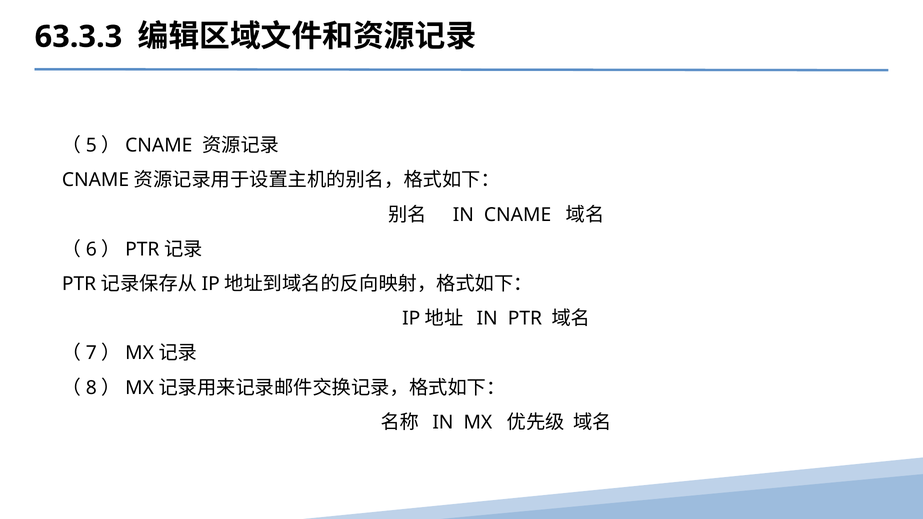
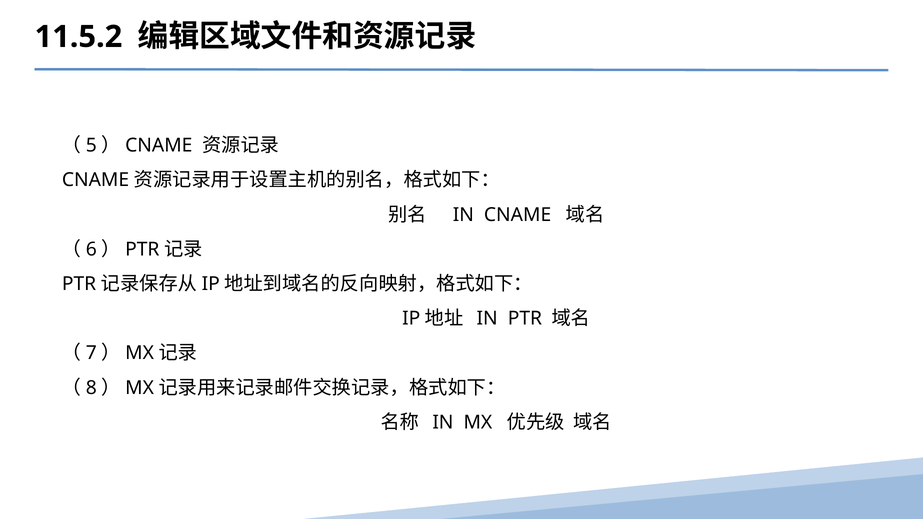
63.3.3: 63.3.3 -> 11.5.2
